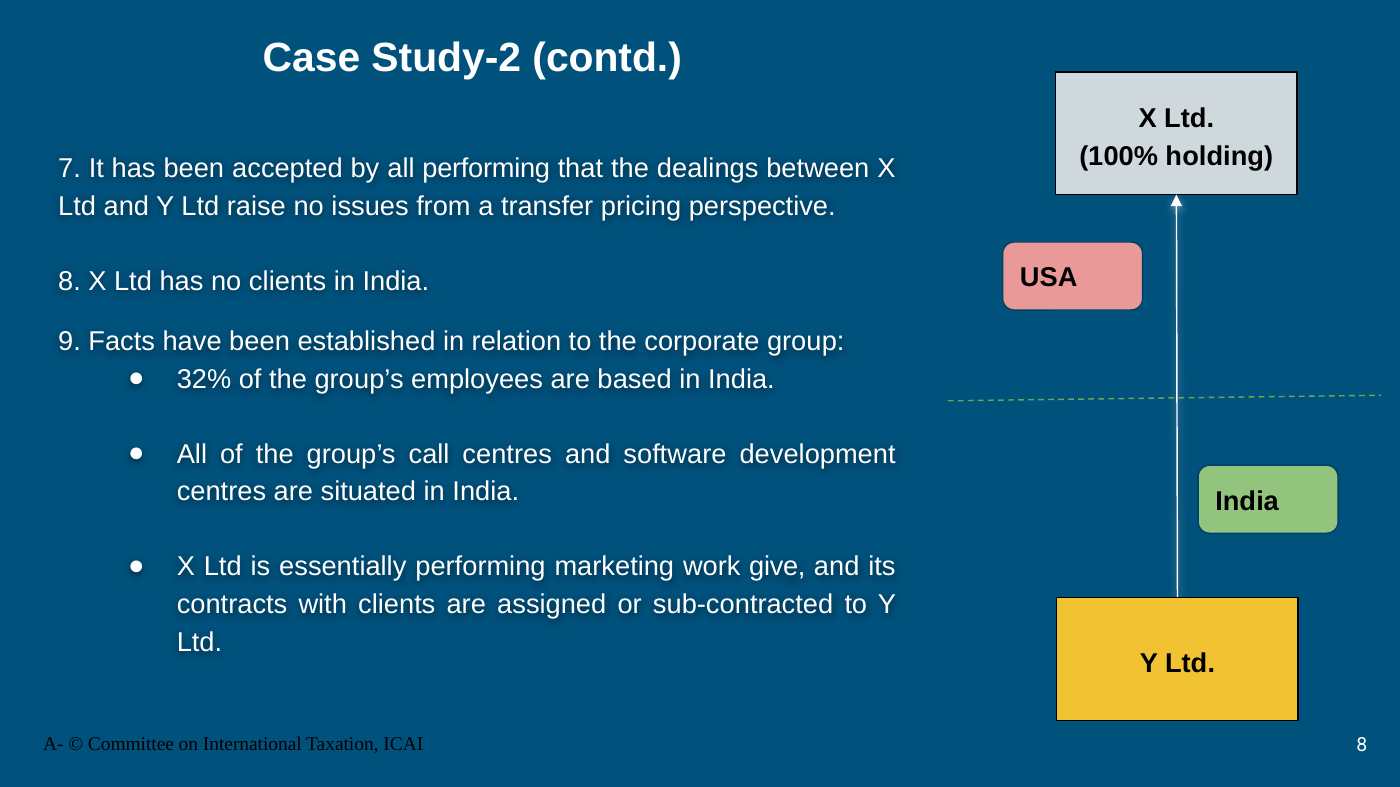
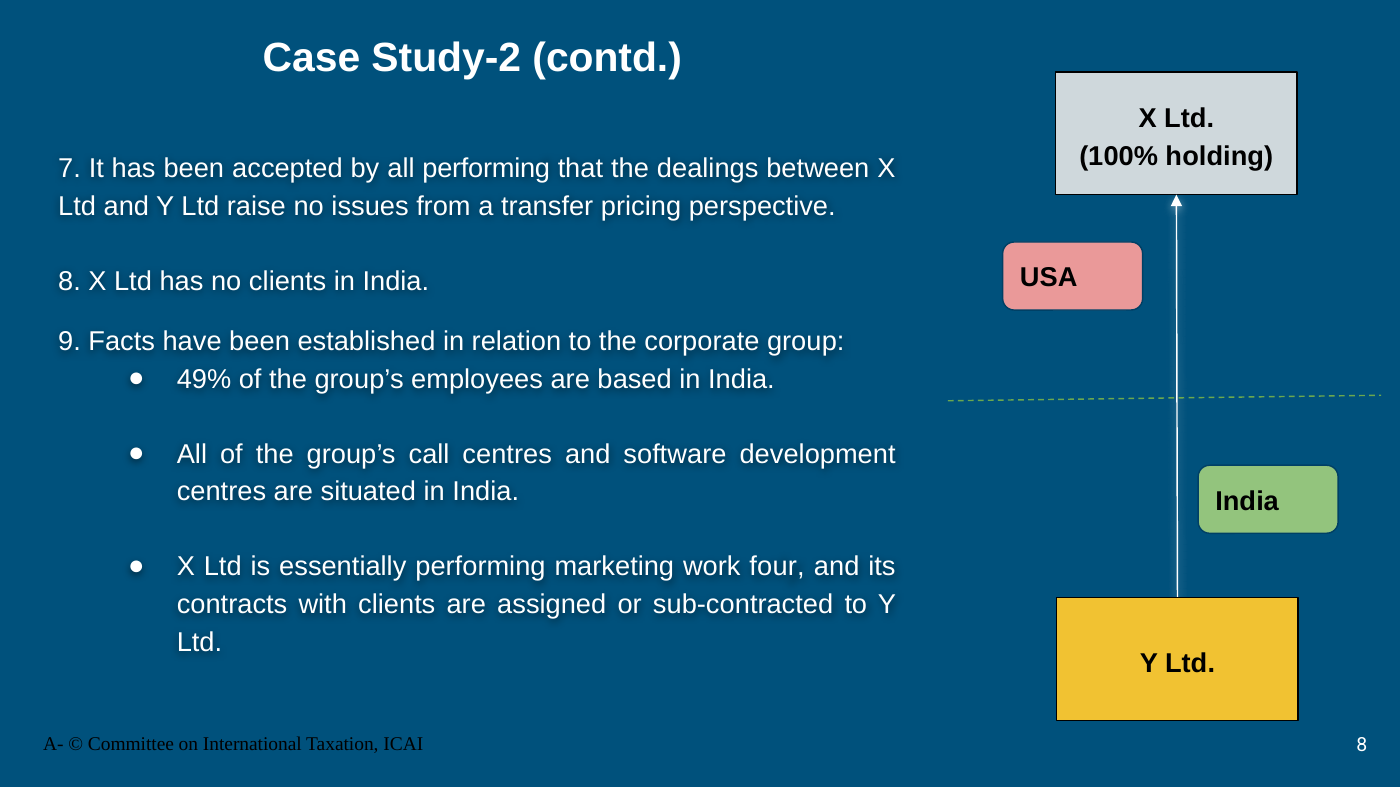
32%: 32% -> 49%
give: give -> four
